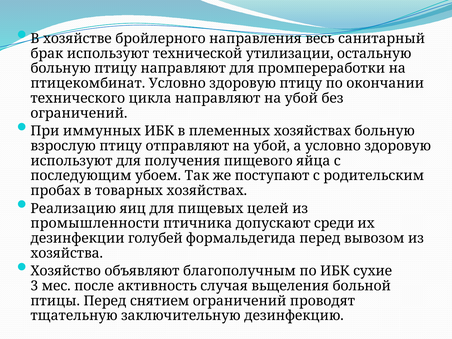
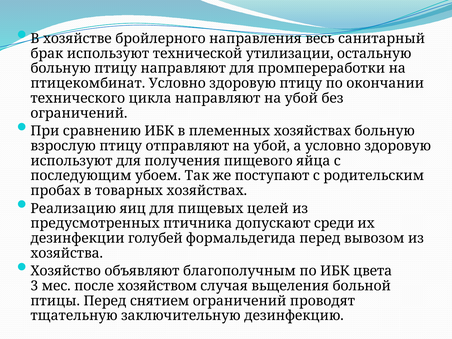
иммунных: иммунных -> сравнению
промышленности: промышленности -> предусмотренных
сухие: сухие -> цвета
активность: активность -> хозяйством
